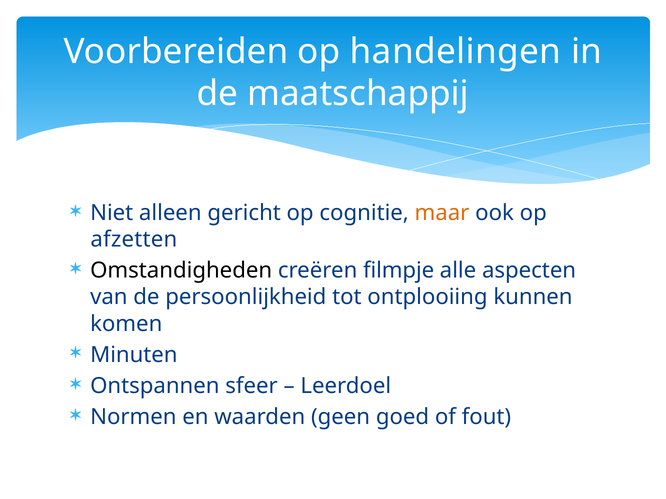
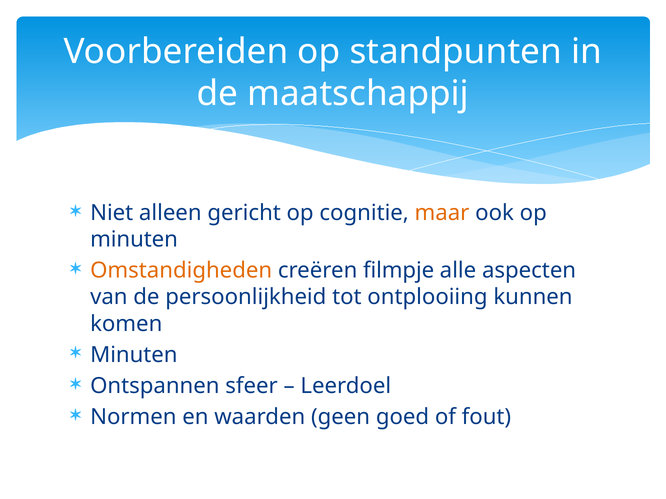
handelingen: handelingen -> standpunten
afzetten at (134, 240): afzetten -> minuten
Omstandigheden colour: black -> orange
